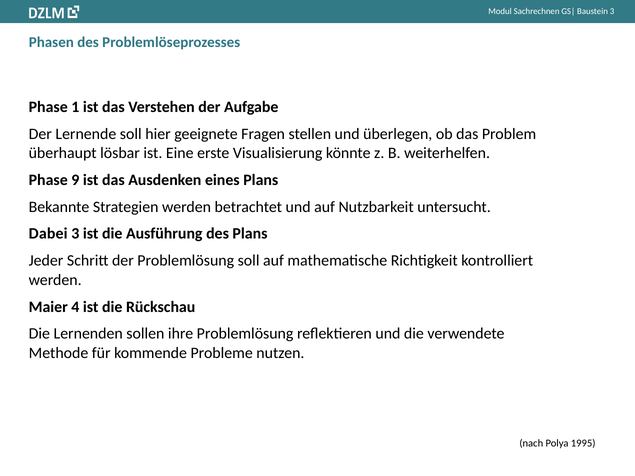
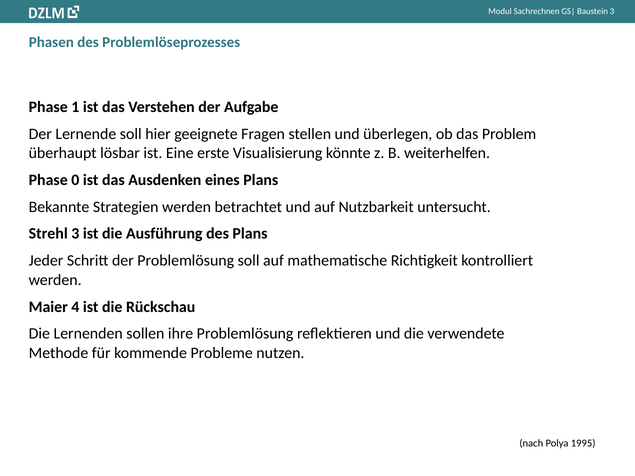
9: 9 -> 0
Dabei: Dabei -> Strehl
